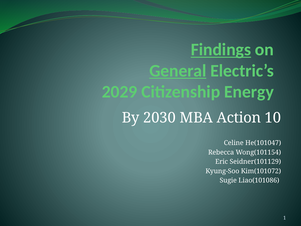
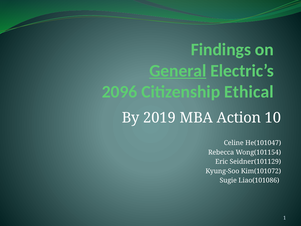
Findings underline: present -> none
2029: 2029 -> 2096
Energy: Energy -> Ethical
2030: 2030 -> 2019
